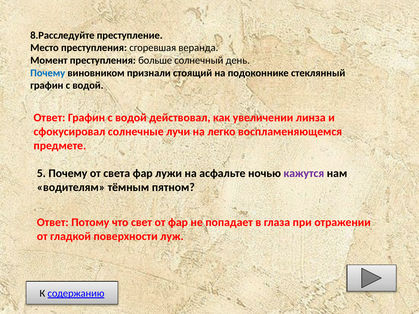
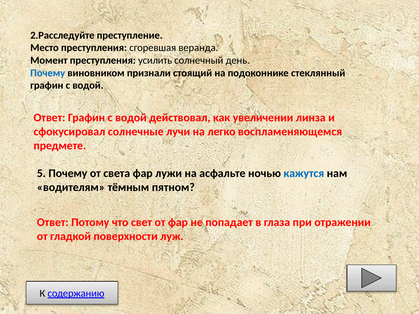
8.Расследуйте: 8.Расследуйте -> 2.Расследуйте
больше: больше -> усилить
кажутся colour: purple -> blue
